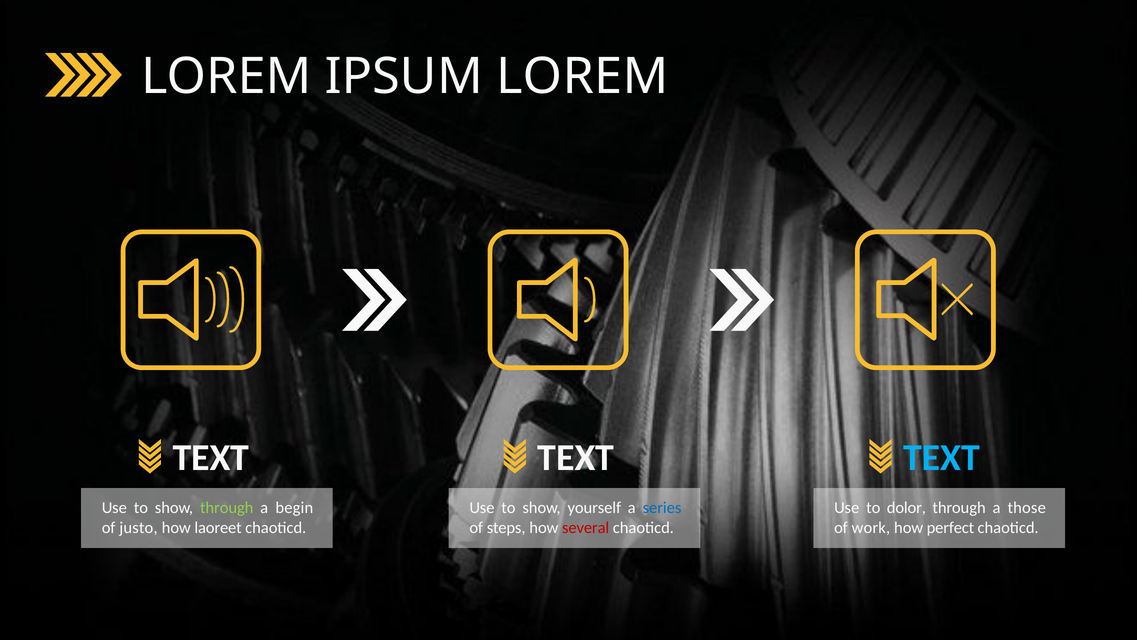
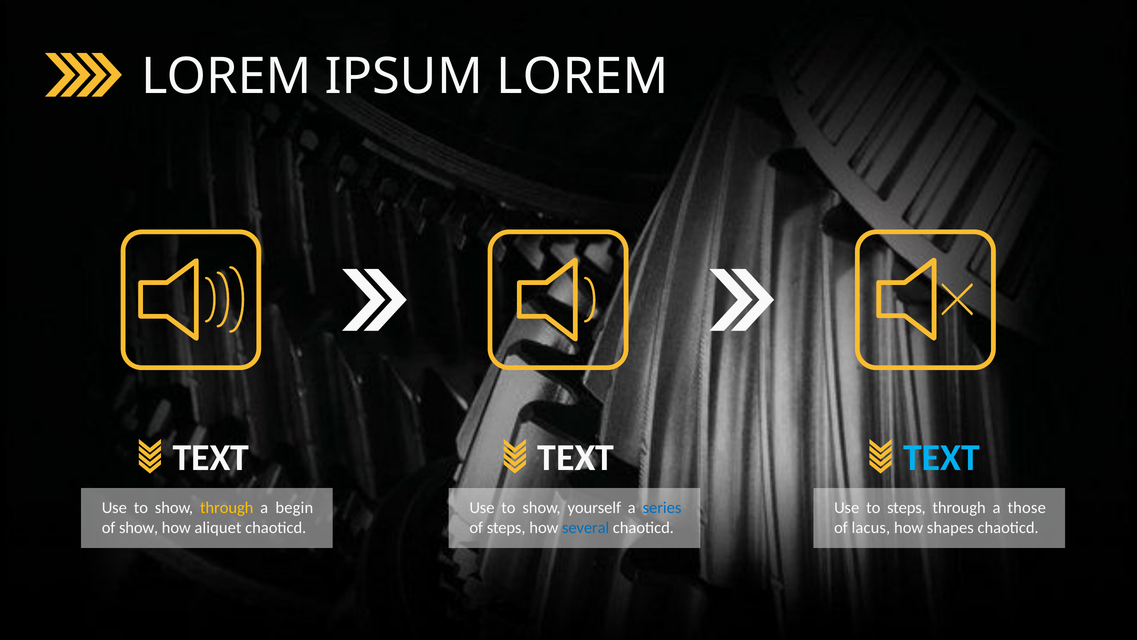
through at (227, 507) colour: light green -> yellow
to dolor: dolor -> steps
of justo: justo -> show
laoreet: laoreet -> aliquet
several colour: red -> blue
work: work -> lacus
perfect: perfect -> shapes
